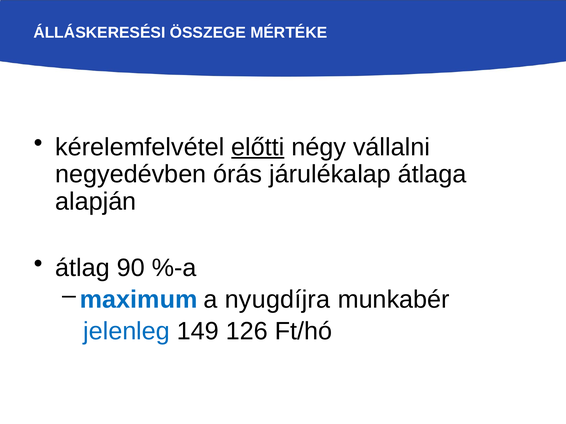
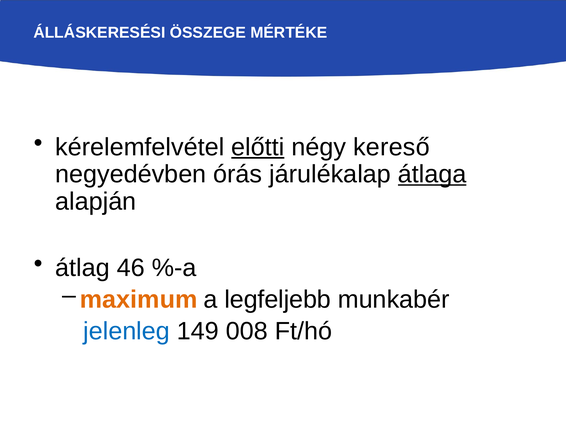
vállalni: vállalni -> kereső
átlaga underline: none -> present
90: 90 -> 46
maximum colour: blue -> orange
nyugdíjra: nyugdíjra -> legfeljebb
126: 126 -> 008
